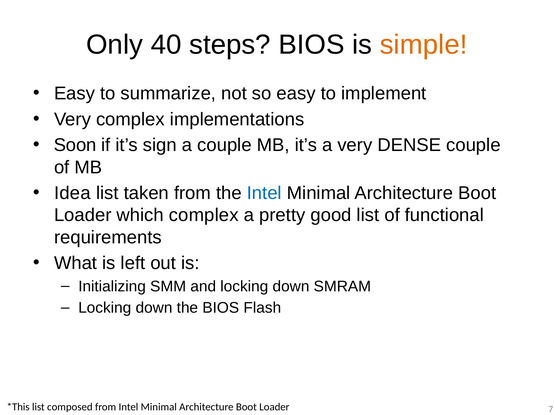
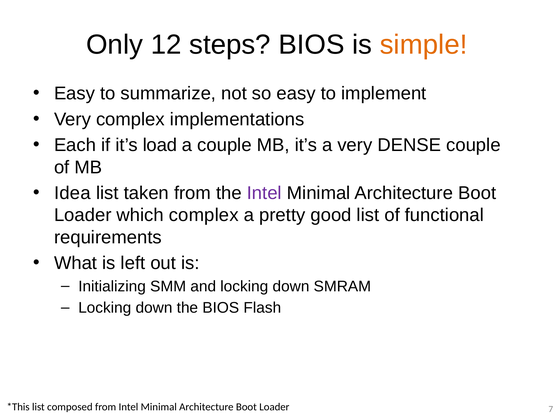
40: 40 -> 12
Soon: Soon -> Each
sign: sign -> load
Intel at (264, 193) colour: blue -> purple
